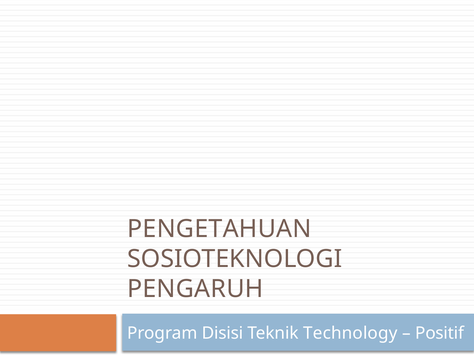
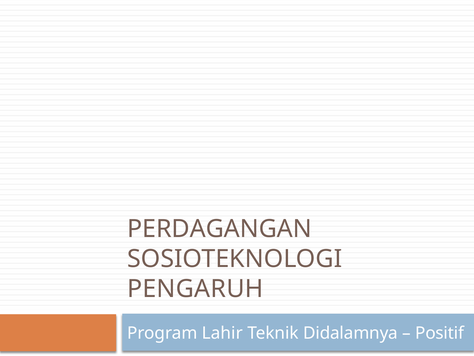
PENGETAHUAN: PENGETAHUAN -> PERDAGANGAN
Disisi: Disisi -> Lahir
Technology: Technology -> Didalamnya
